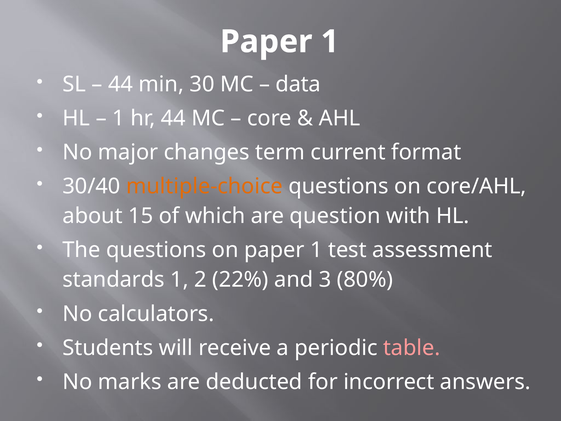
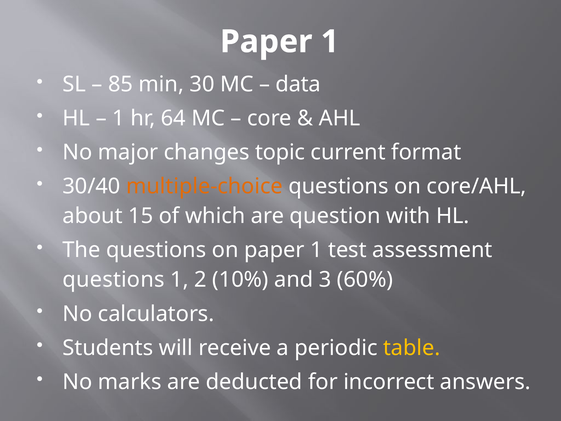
44 at (121, 84): 44 -> 85
hr 44: 44 -> 64
term: term -> topic
standards at (114, 280): standards -> questions
22%: 22% -> 10%
80%: 80% -> 60%
table colour: pink -> yellow
